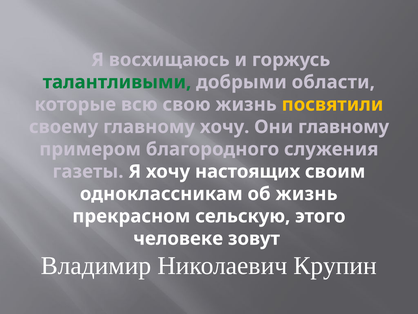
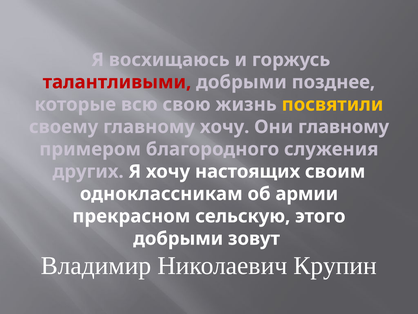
талантливыми colour: green -> red
области: области -> позднее
газеты: газеты -> других
об жизнь: жизнь -> армии
человеке at (178, 238): человеке -> добрыми
